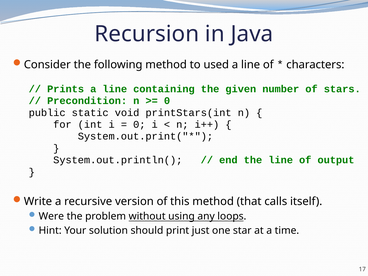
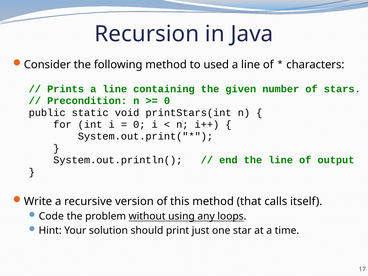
Were: Were -> Code
